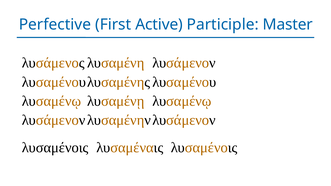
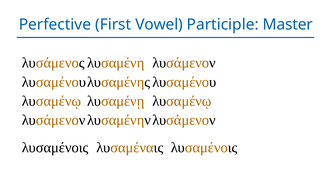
Active: Active -> Vowel
